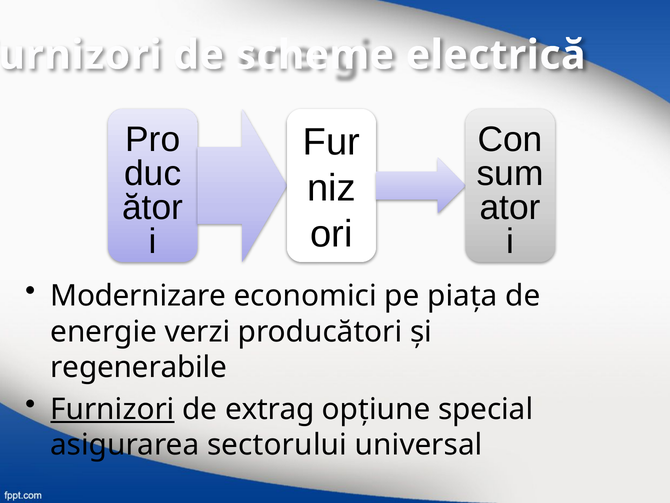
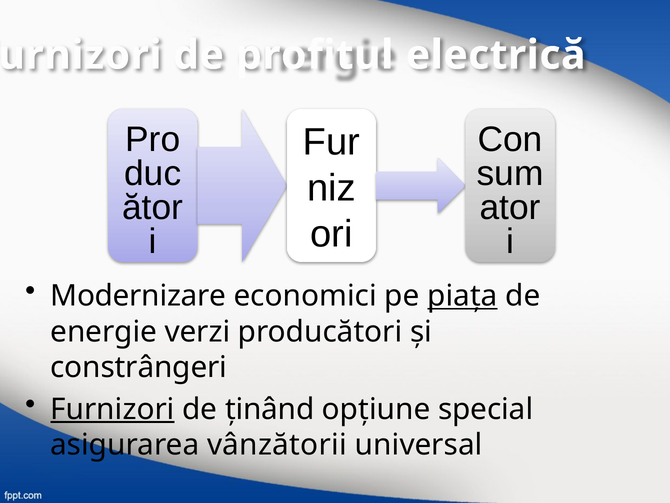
scheme: scheme -> profitul
piaţa underline: none -> present
regenerabile: regenerabile -> constrângeri
extrag: extrag -> ţinând
sectorului: sectorului -> vânzătorii
